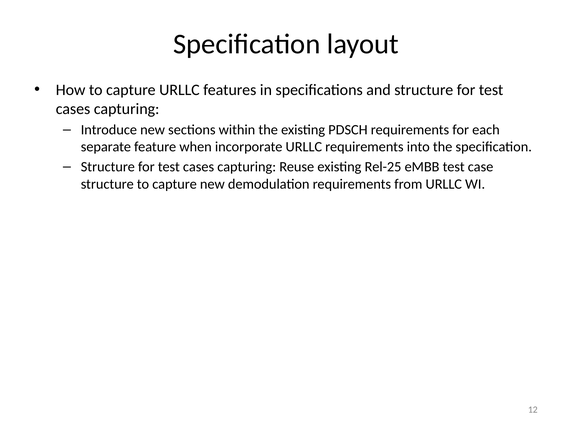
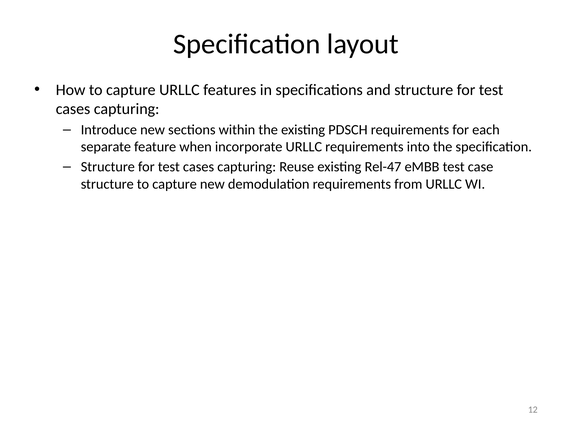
Rel-25: Rel-25 -> Rel-47
